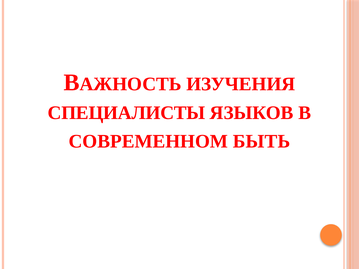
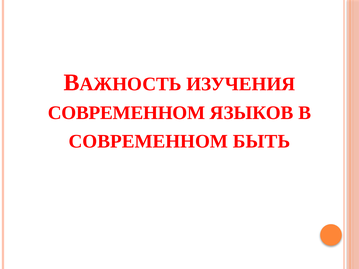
СПЕЦИАЛИСТЫ at (126, 113): СПЕЦИАЛИСТЫ -> СОВРЕМЕННОМ
